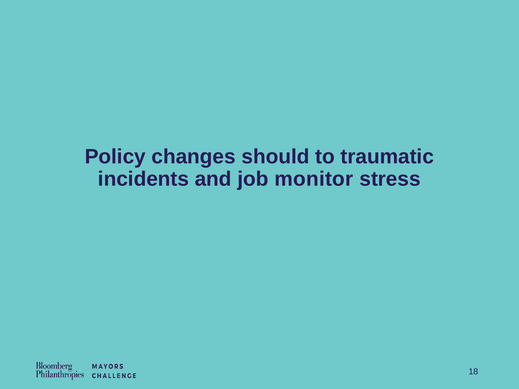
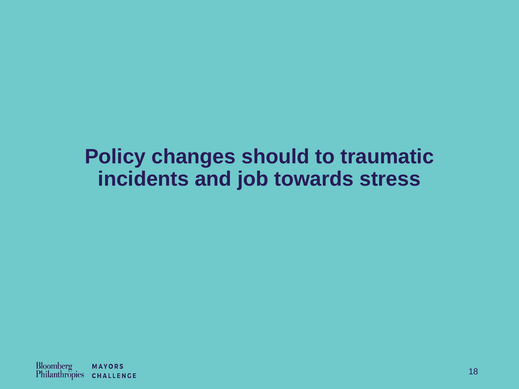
monitor: monitor -> towards
